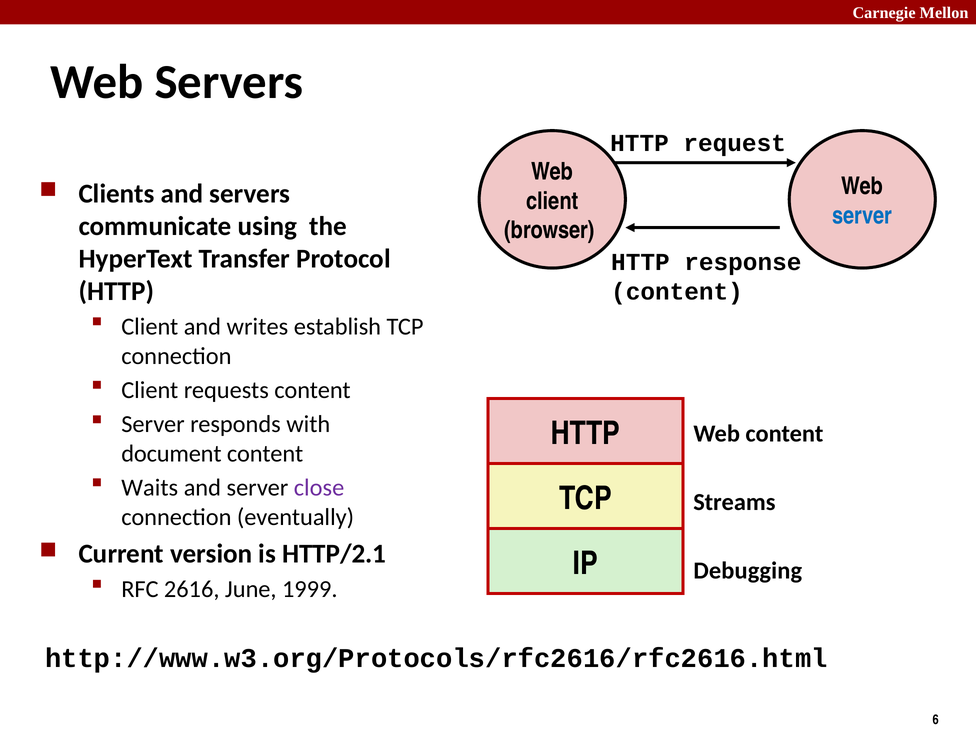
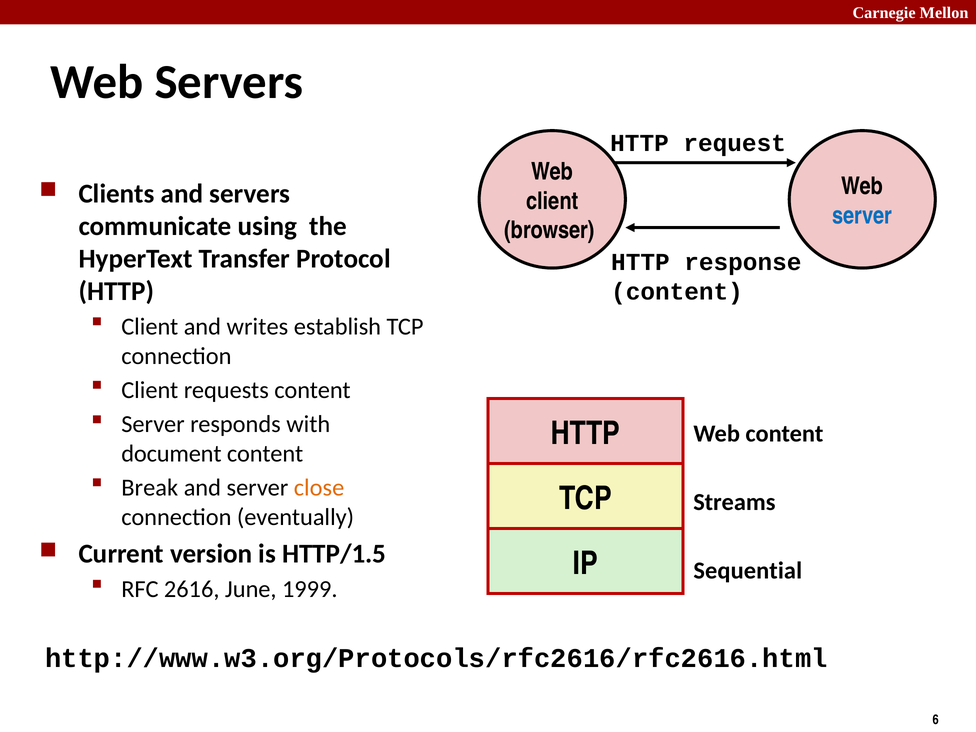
Waits: Waits -> Break
close colour: purple -> orange
HTTP/2.1: HTTP/2.1 -> HTTP/1.5
Debugging: Debugging -> Sequential
